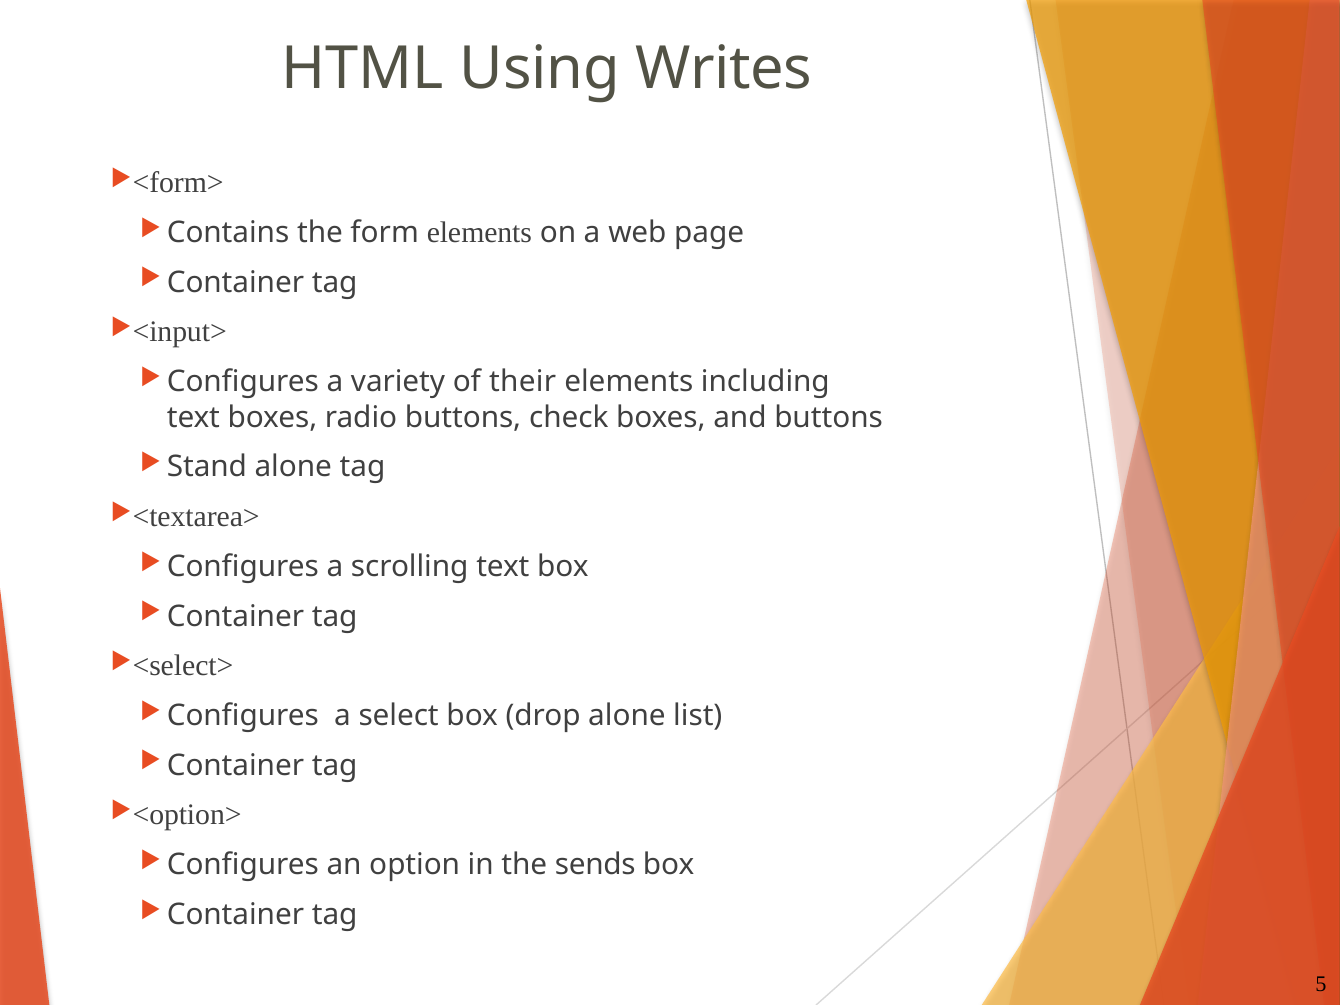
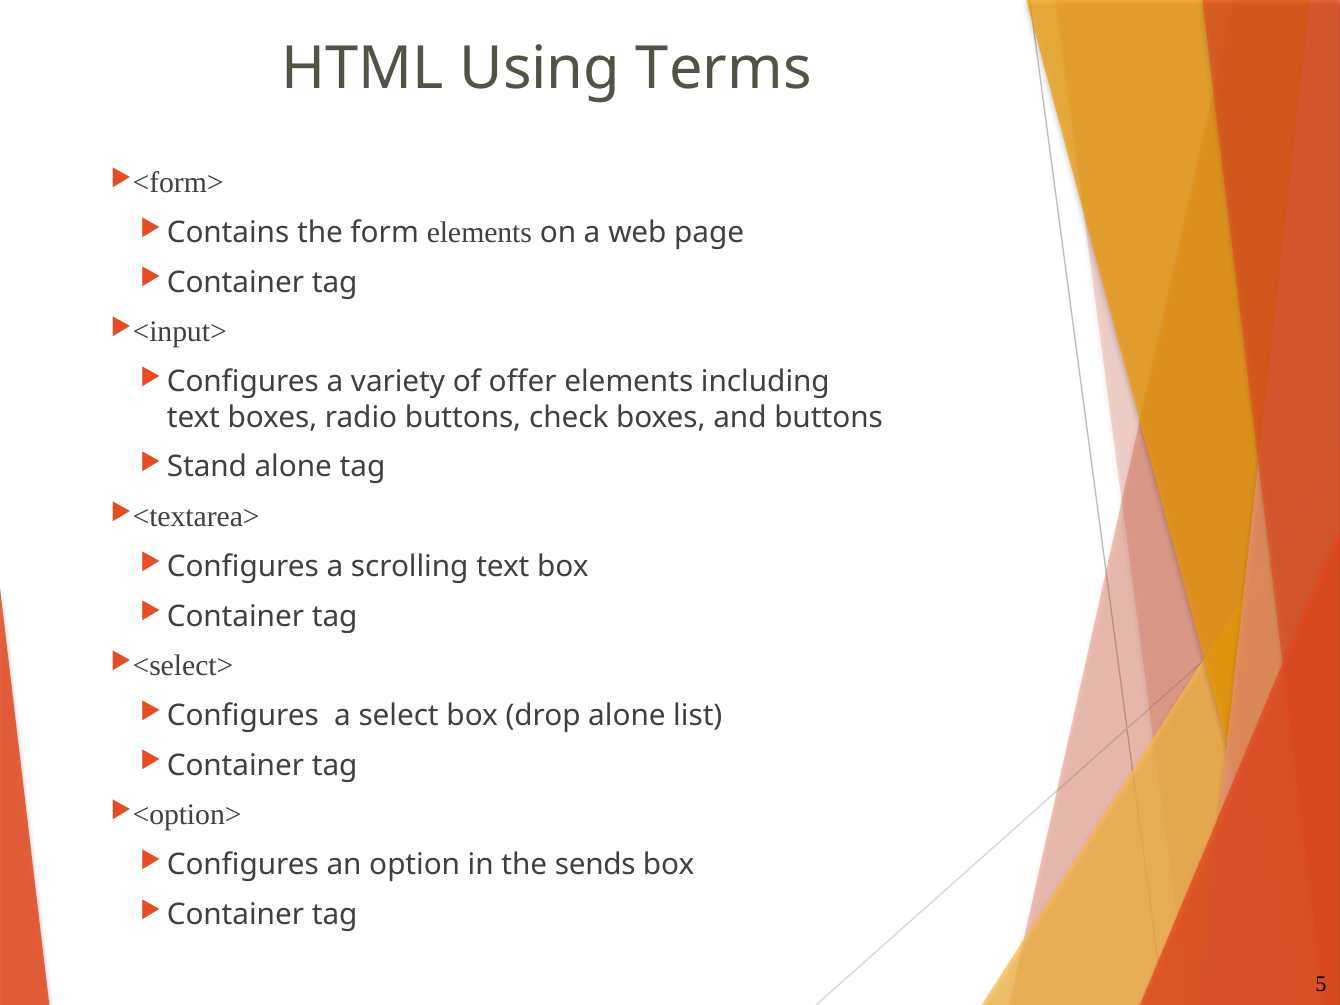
Writes: Writes -> Terms
their: their -> offer
